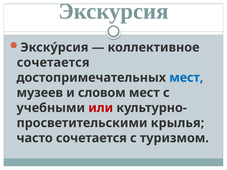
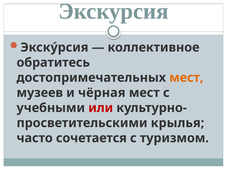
сочетается at (53, 63): сочетается -> обратитесь
мест at (186, 78) colour: blue -> orange
словом: словом -> чёрная
